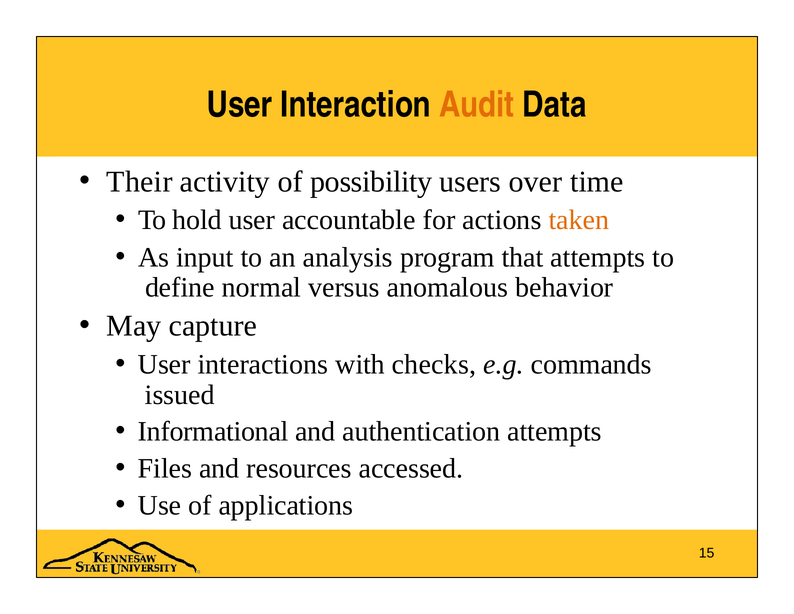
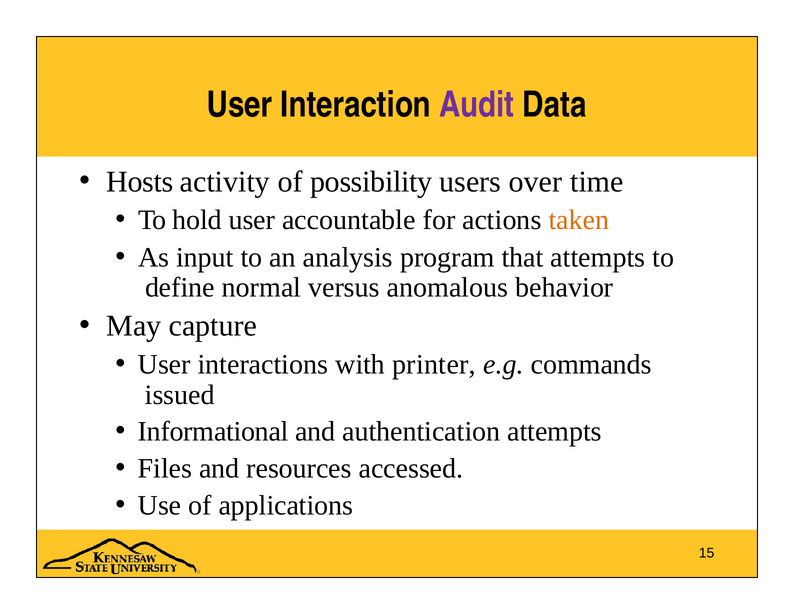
Audit colour: orange -> purple
Their: Their -> Hosts
checks: checks -> printer
